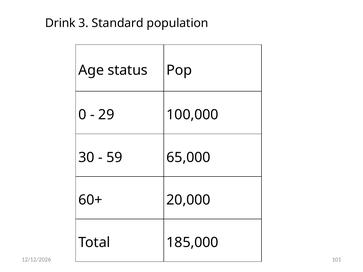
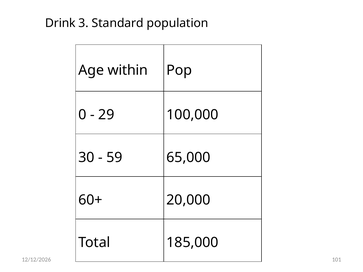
status: status -> within
